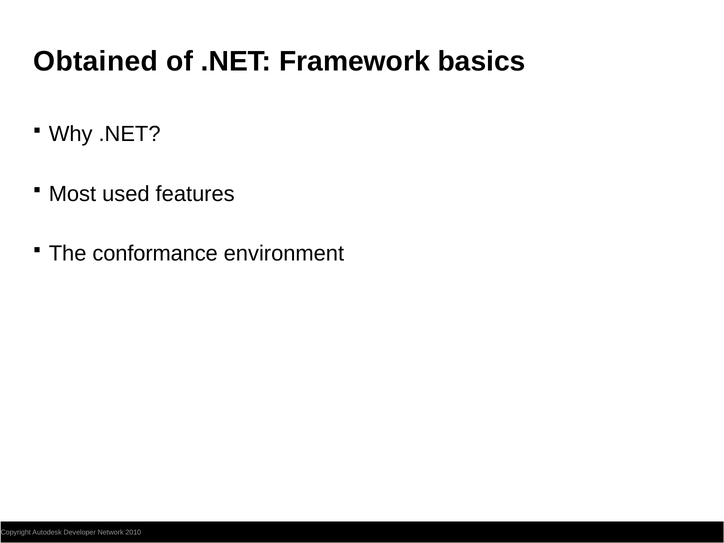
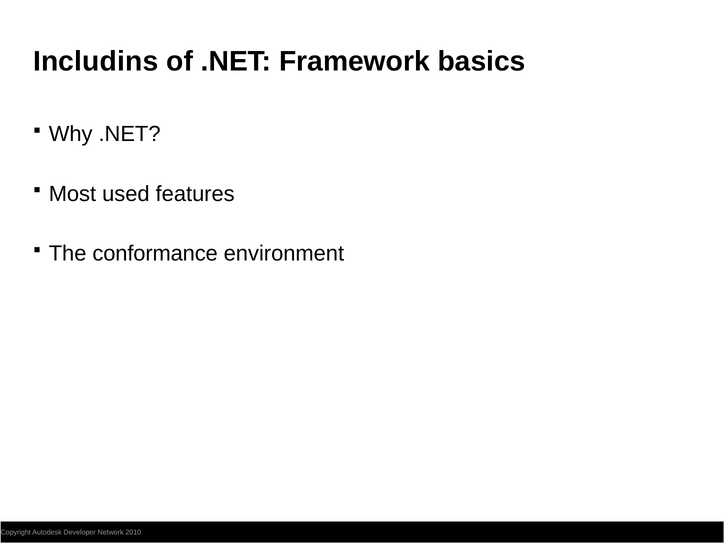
Obtained: Obtained -> Includins
